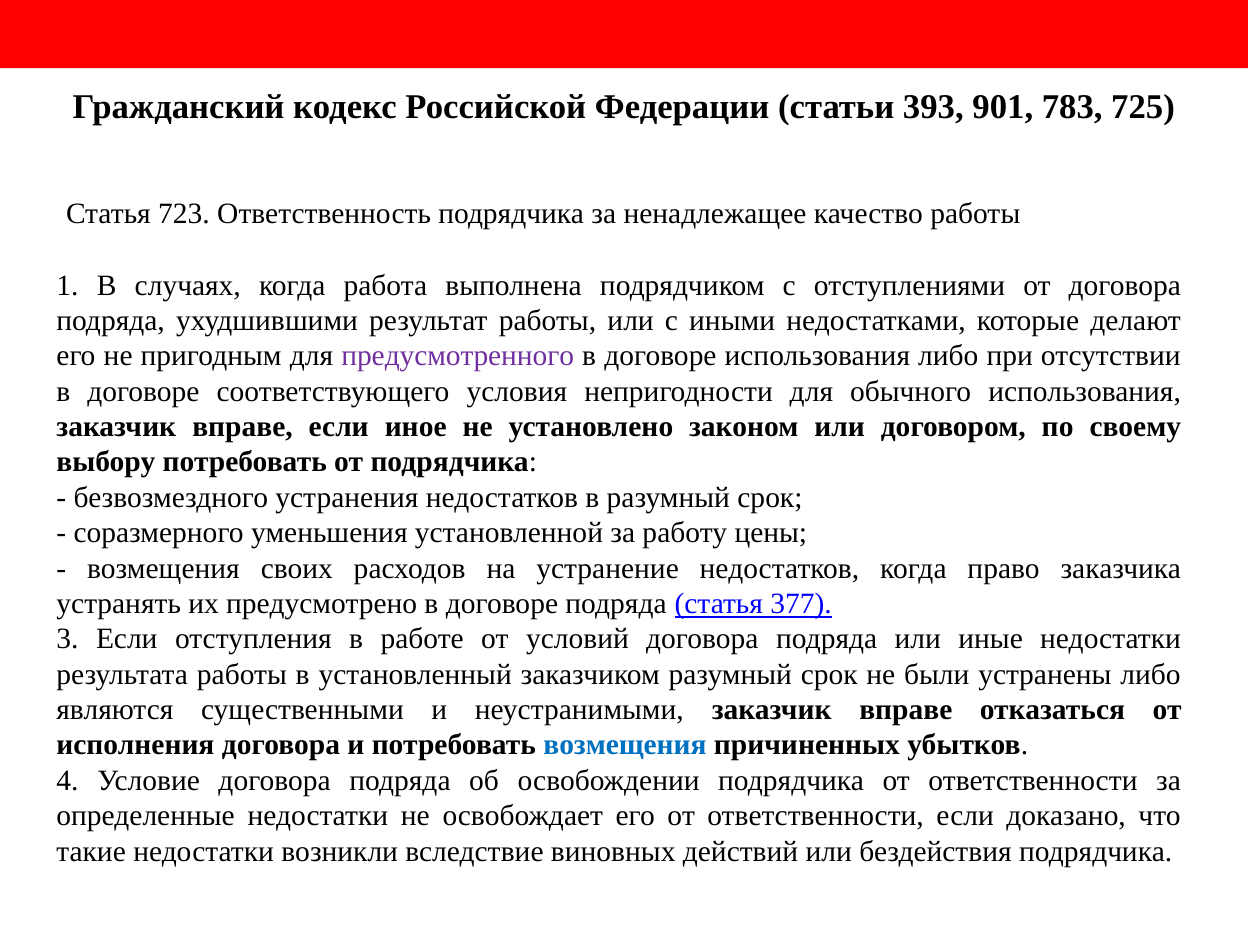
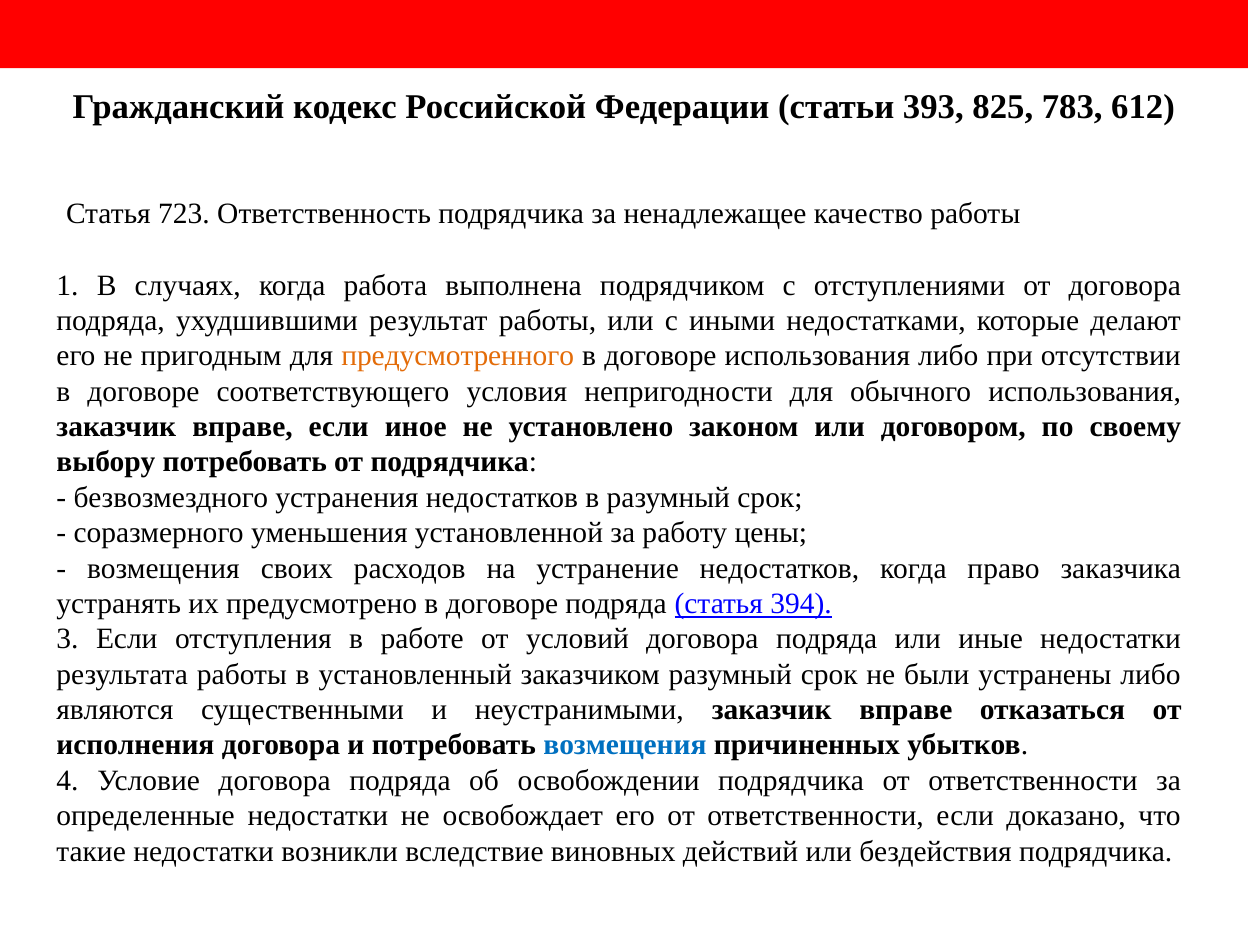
901: 901 -> 825
725: 725 -> 612
предусмотренного colour: purple -> orange
377: 377 -> 394
